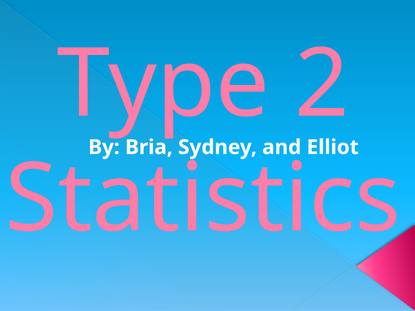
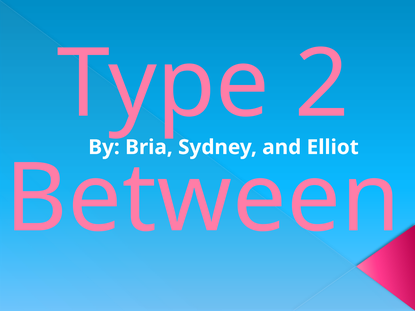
Statistics: Statistics -> Between
